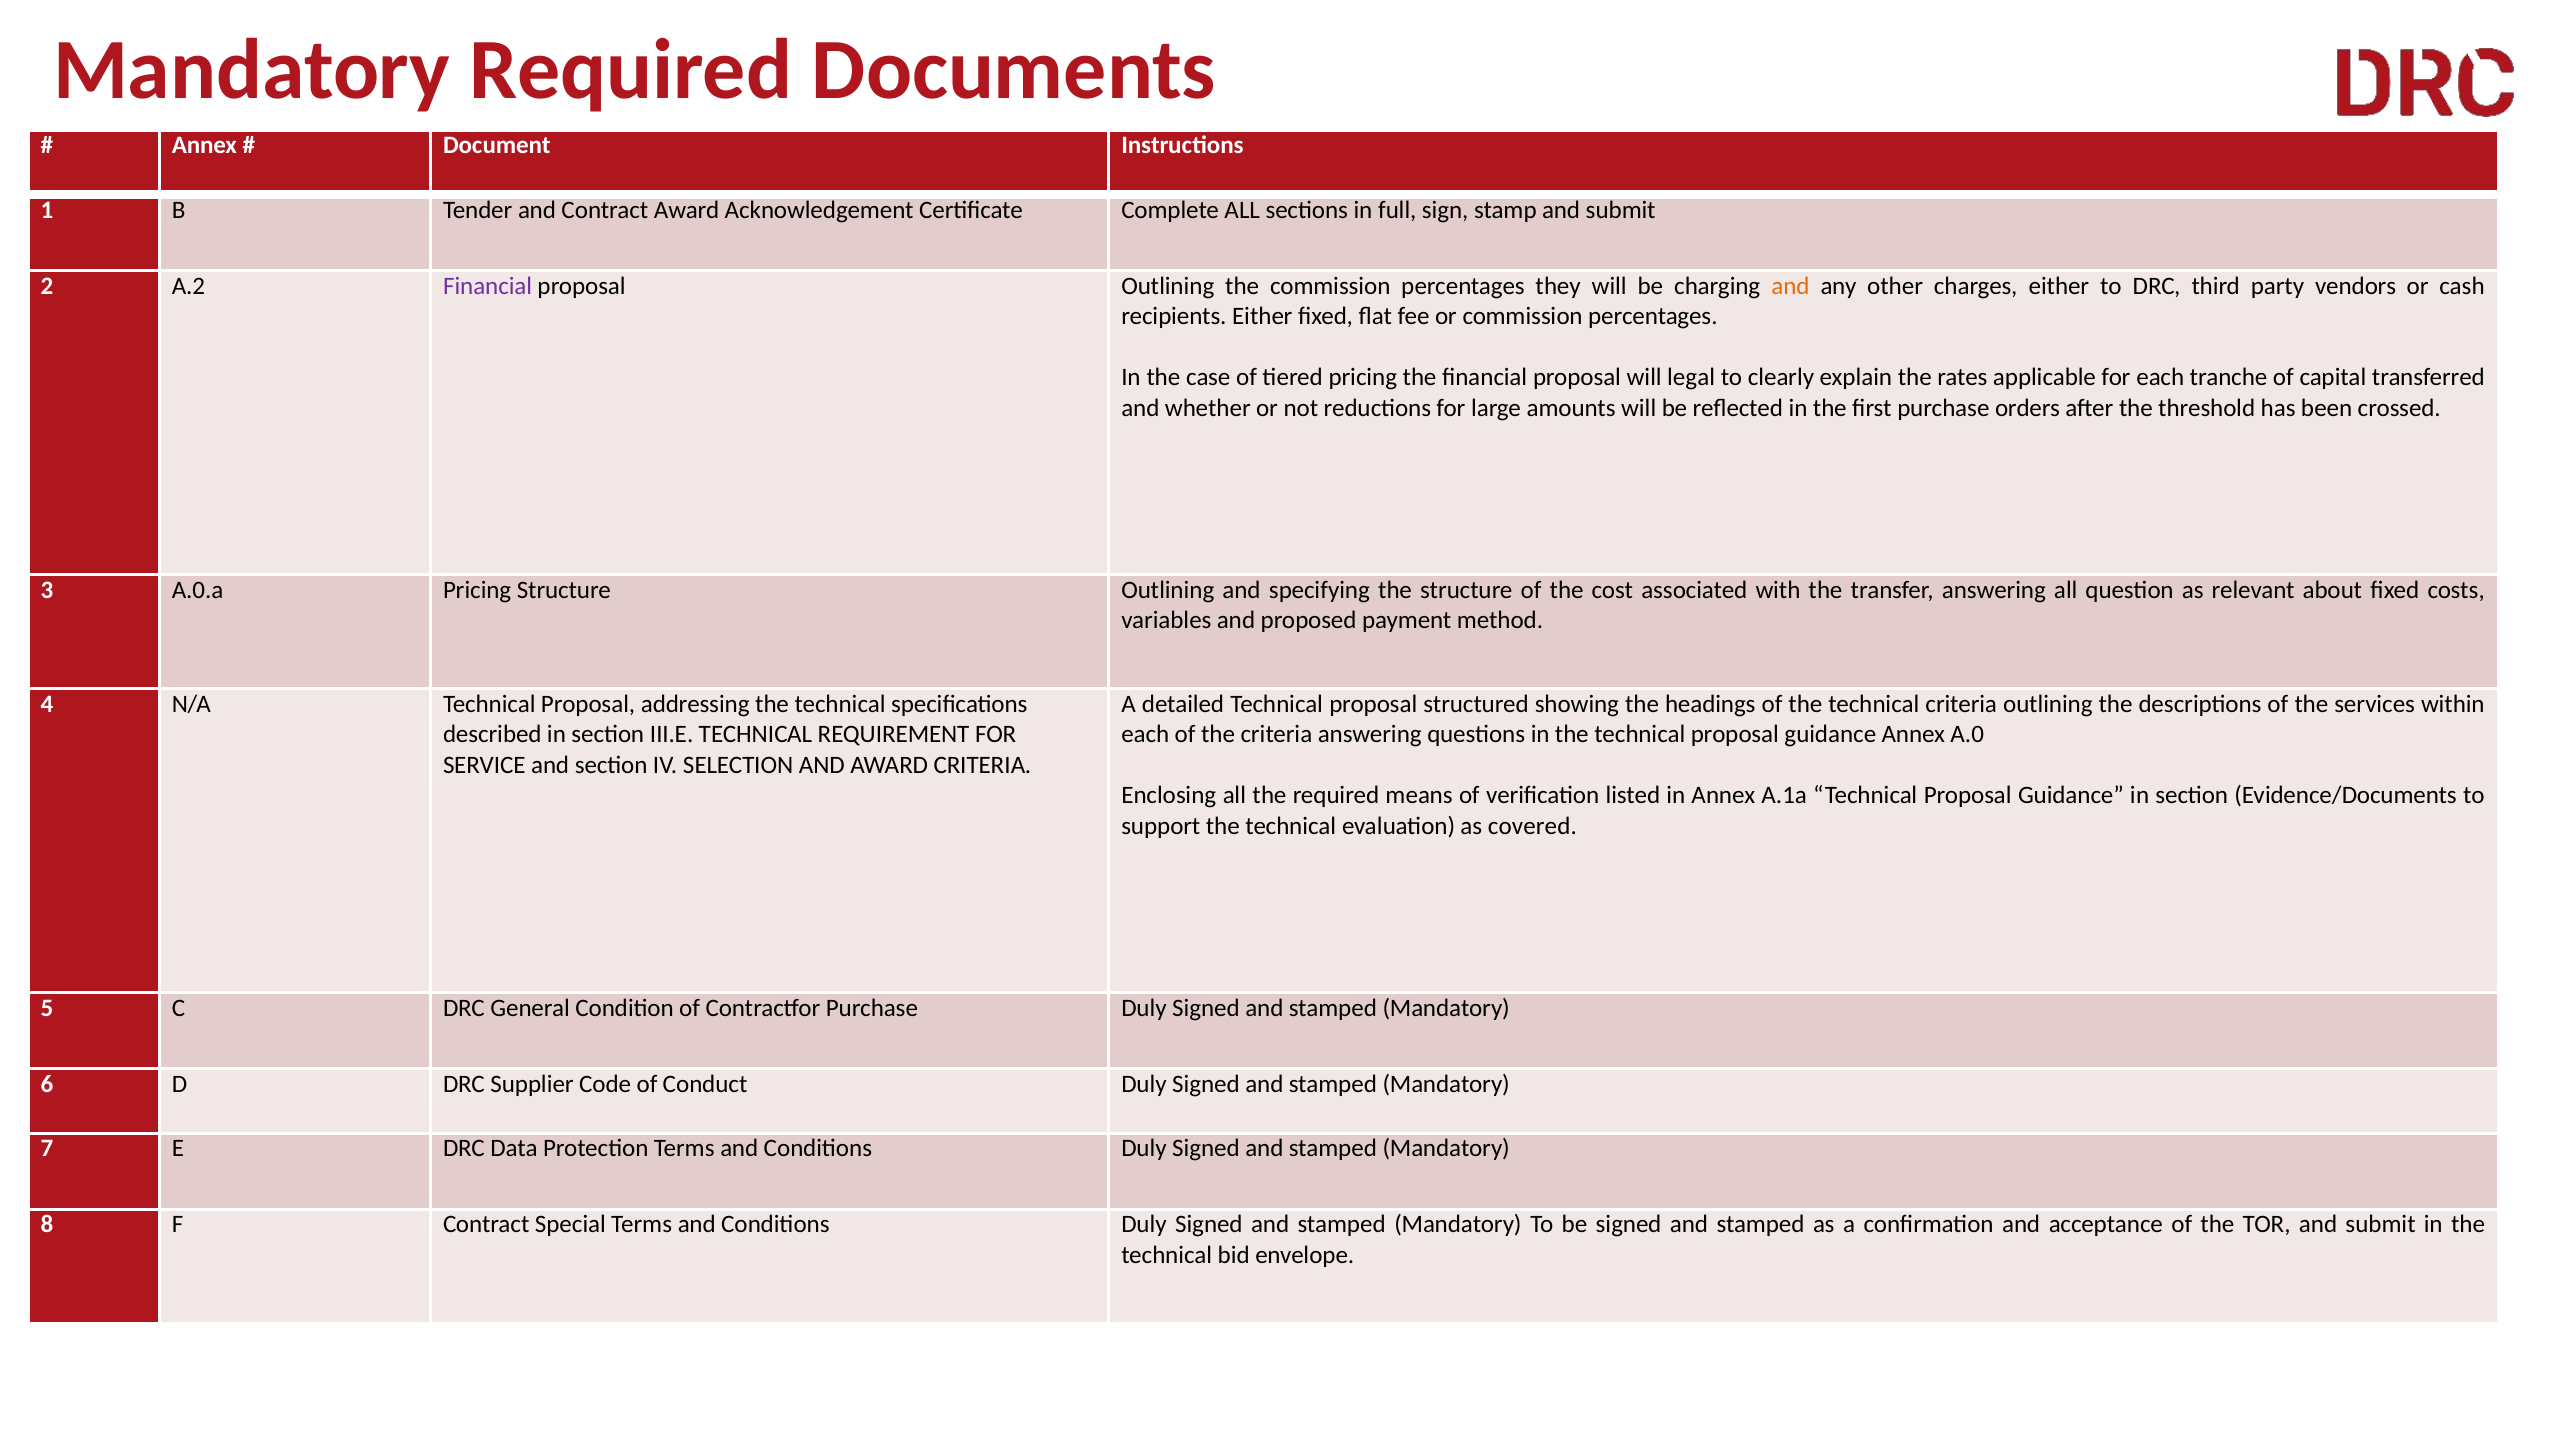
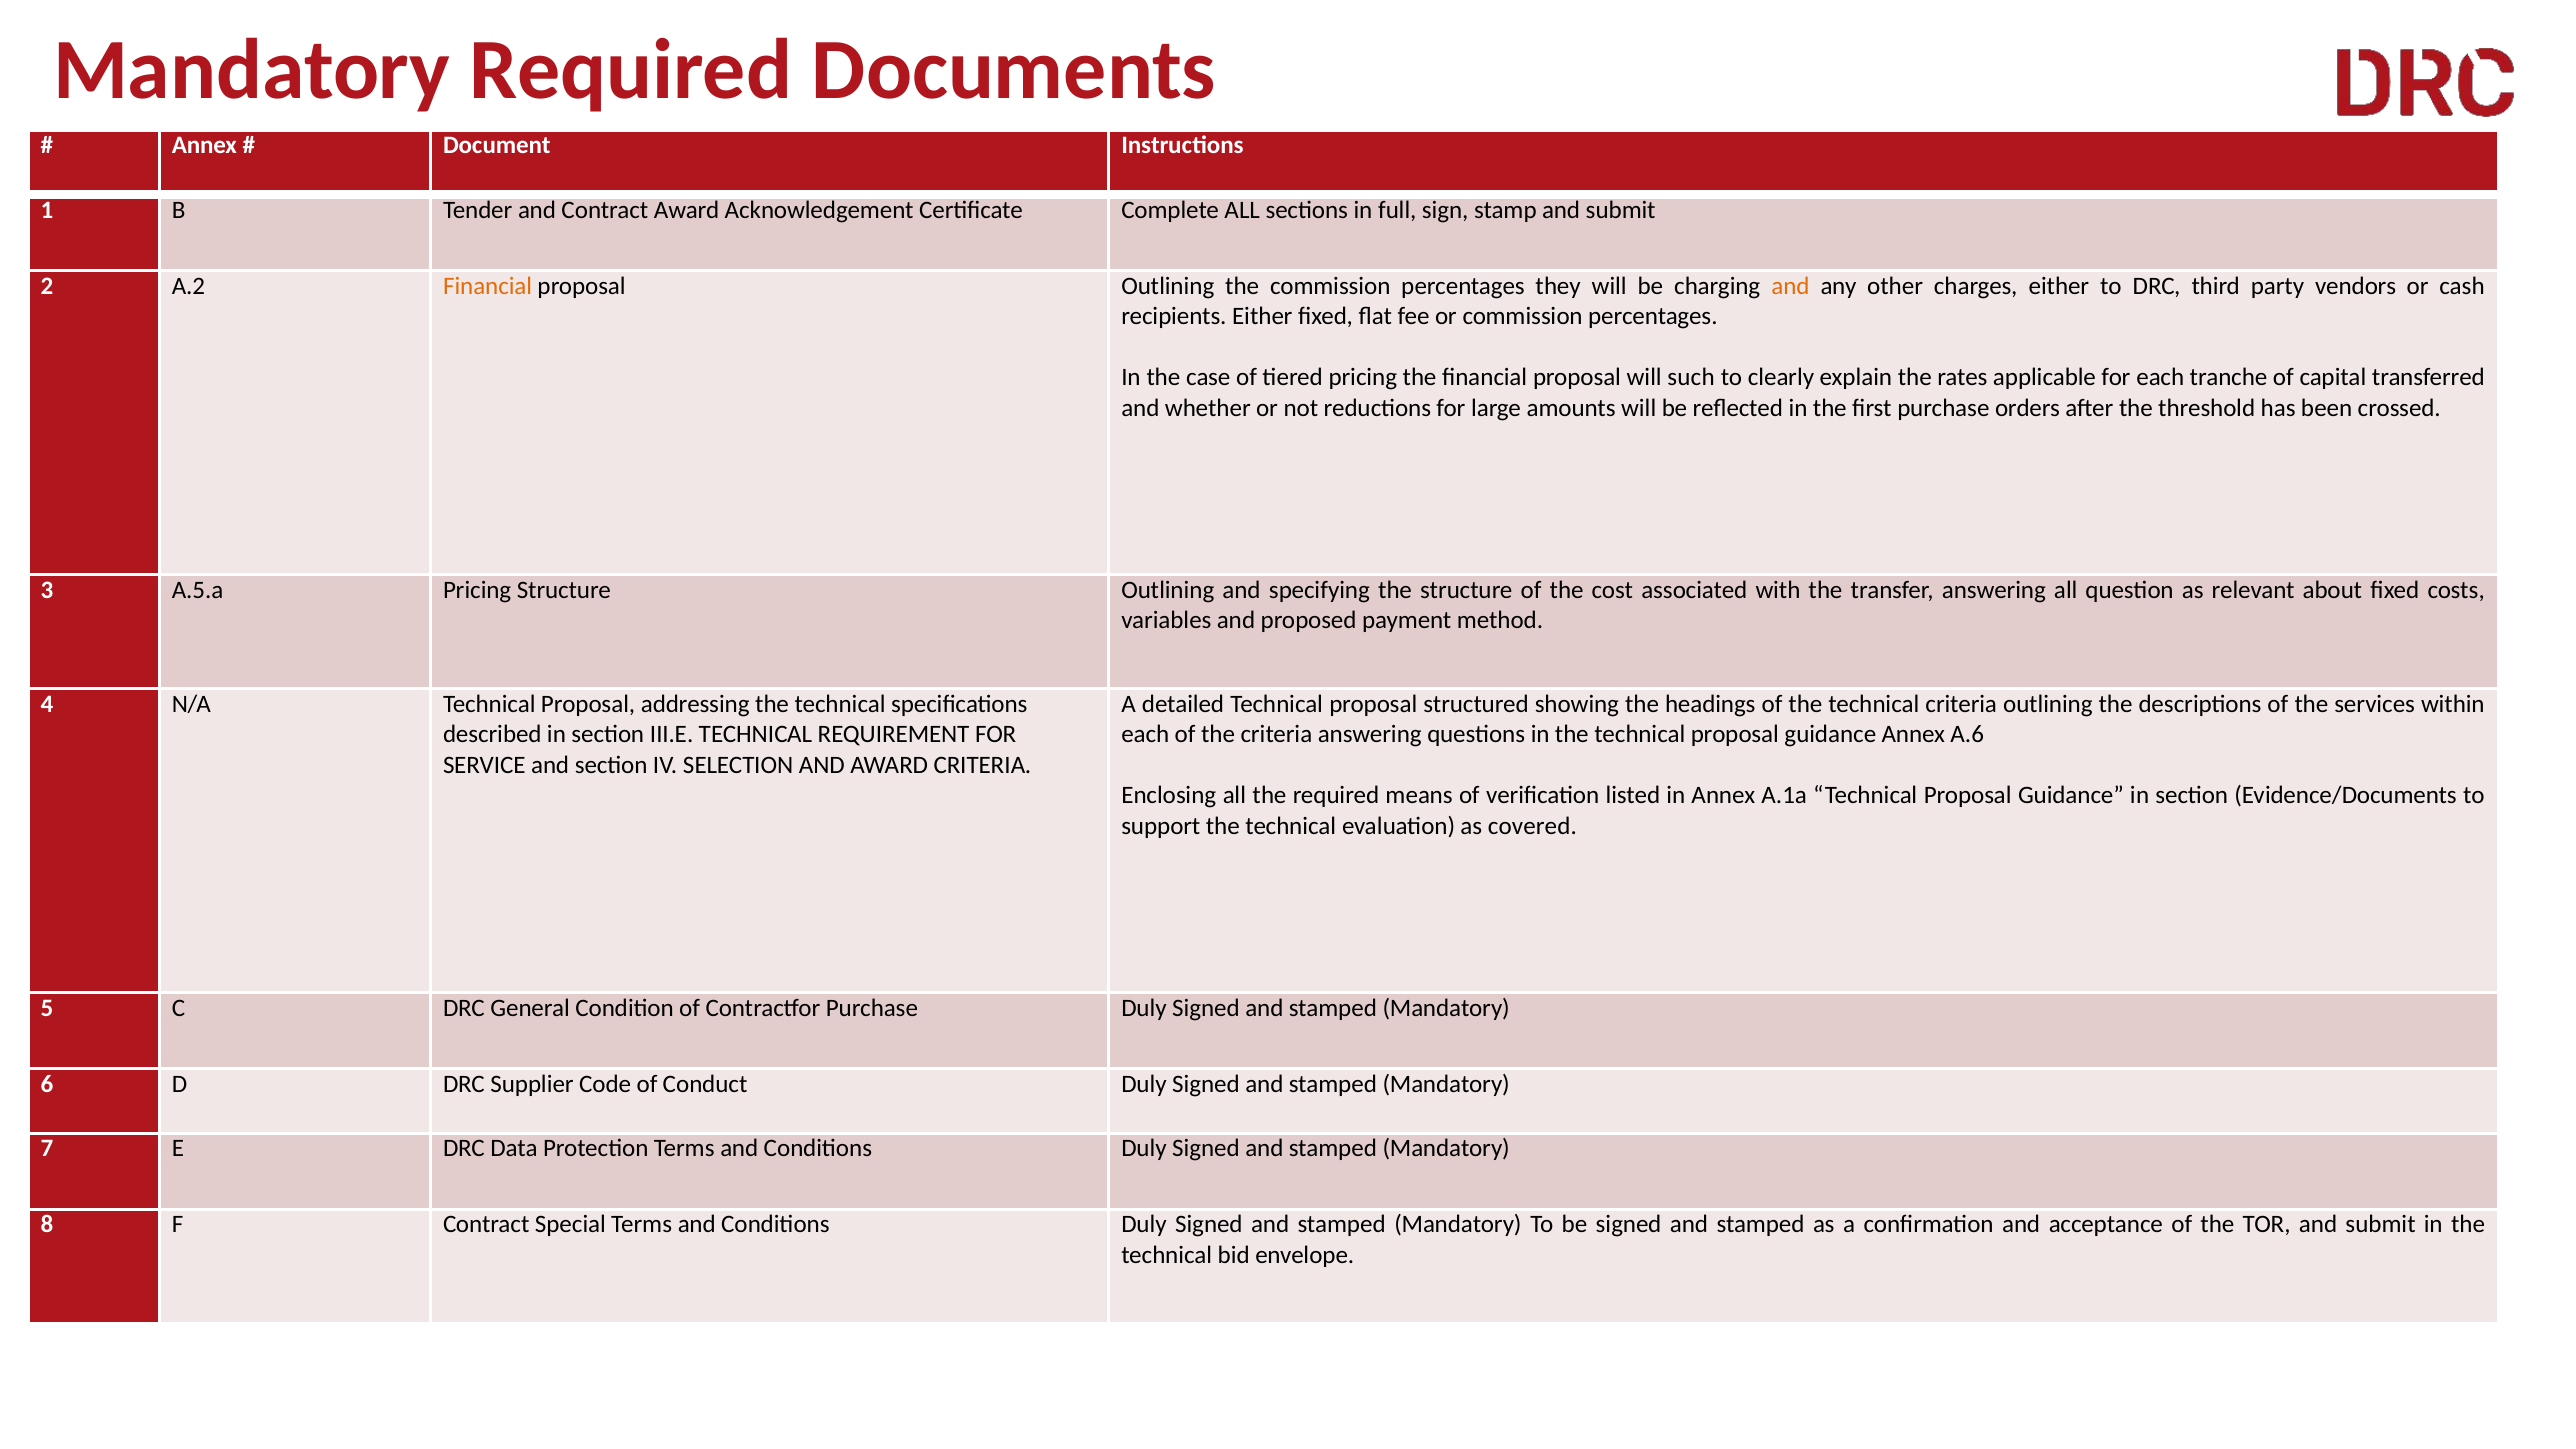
Financial at (488, 286) colour: purple -> orange
legal: legal -> such
A.0.a: A.0.a -> A.5.a
A.0: A.0 -> A.6
